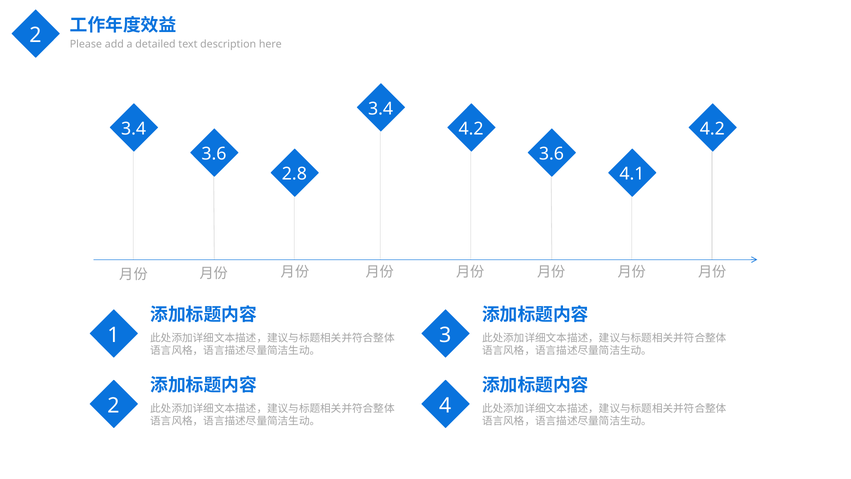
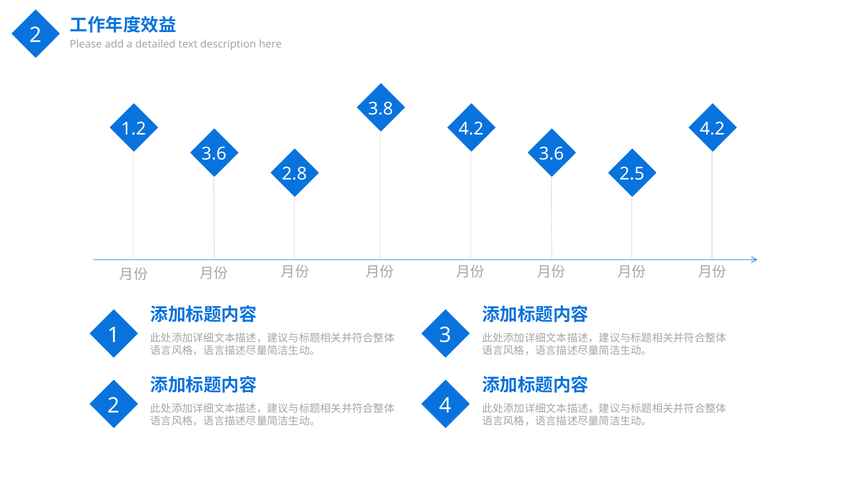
3.4 at (381, 109): 3.4 -> 3.8
3.4 at (134, 129): 3.4 -> 1.2
4.1: 4.1 -> 2.5
